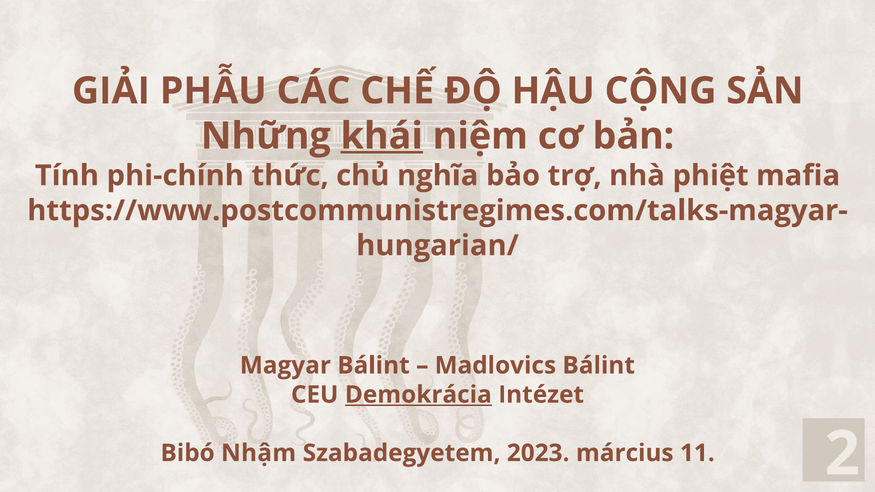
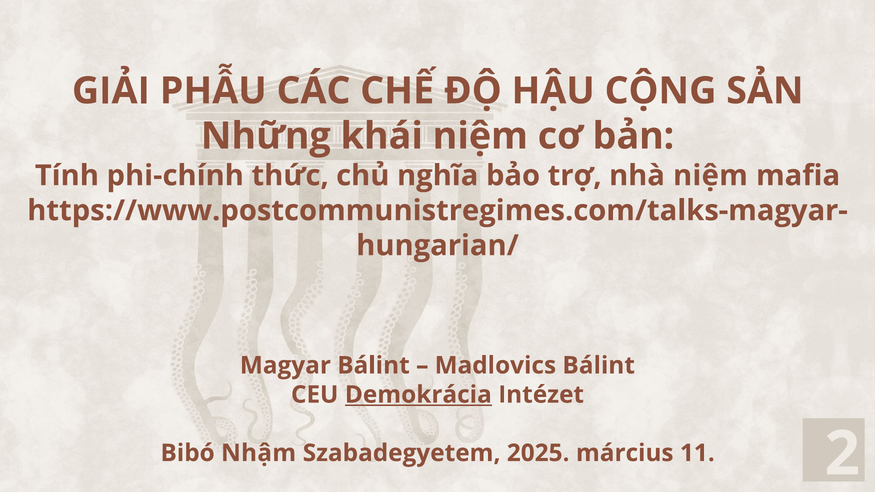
khái underline: present -> none
nhà phiệt: phiệt -> niệm
2023: 2023 -> 2025
